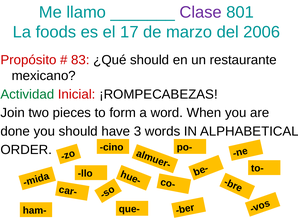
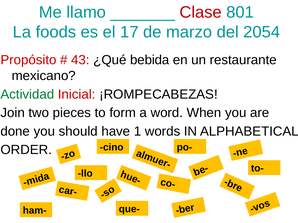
Clase colour: purple -> red
2006: 2006 -> 2054
83: 83 -> 43
¿Qué should: should -> bebida
3: 3 -> 1
